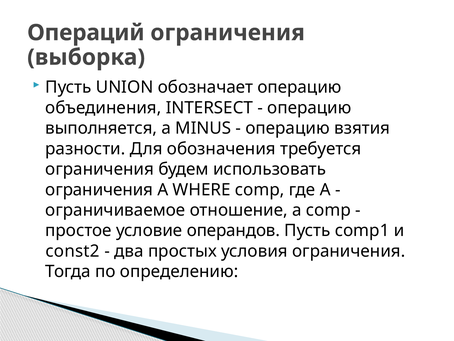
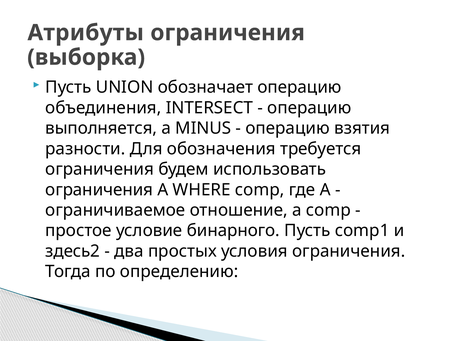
Операций: Операций -> Атрибуты
операндов: операндов -> бинарного
const2: const2 -> здесь2
